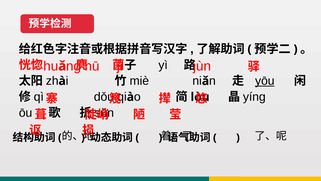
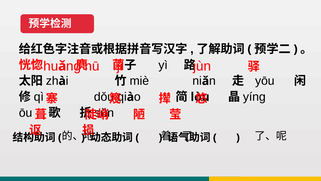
yōu underline: present -> none
